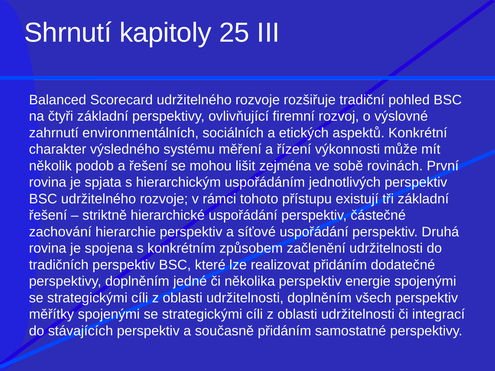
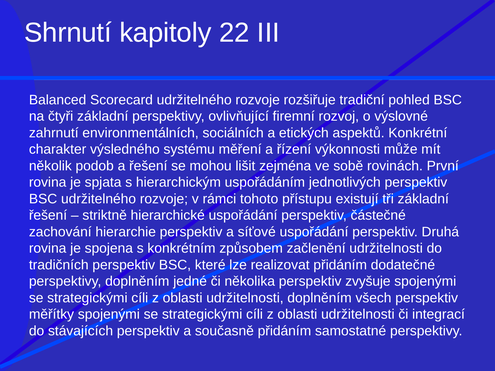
25: 25 -> 22
energie: energie -> zvyšuje
